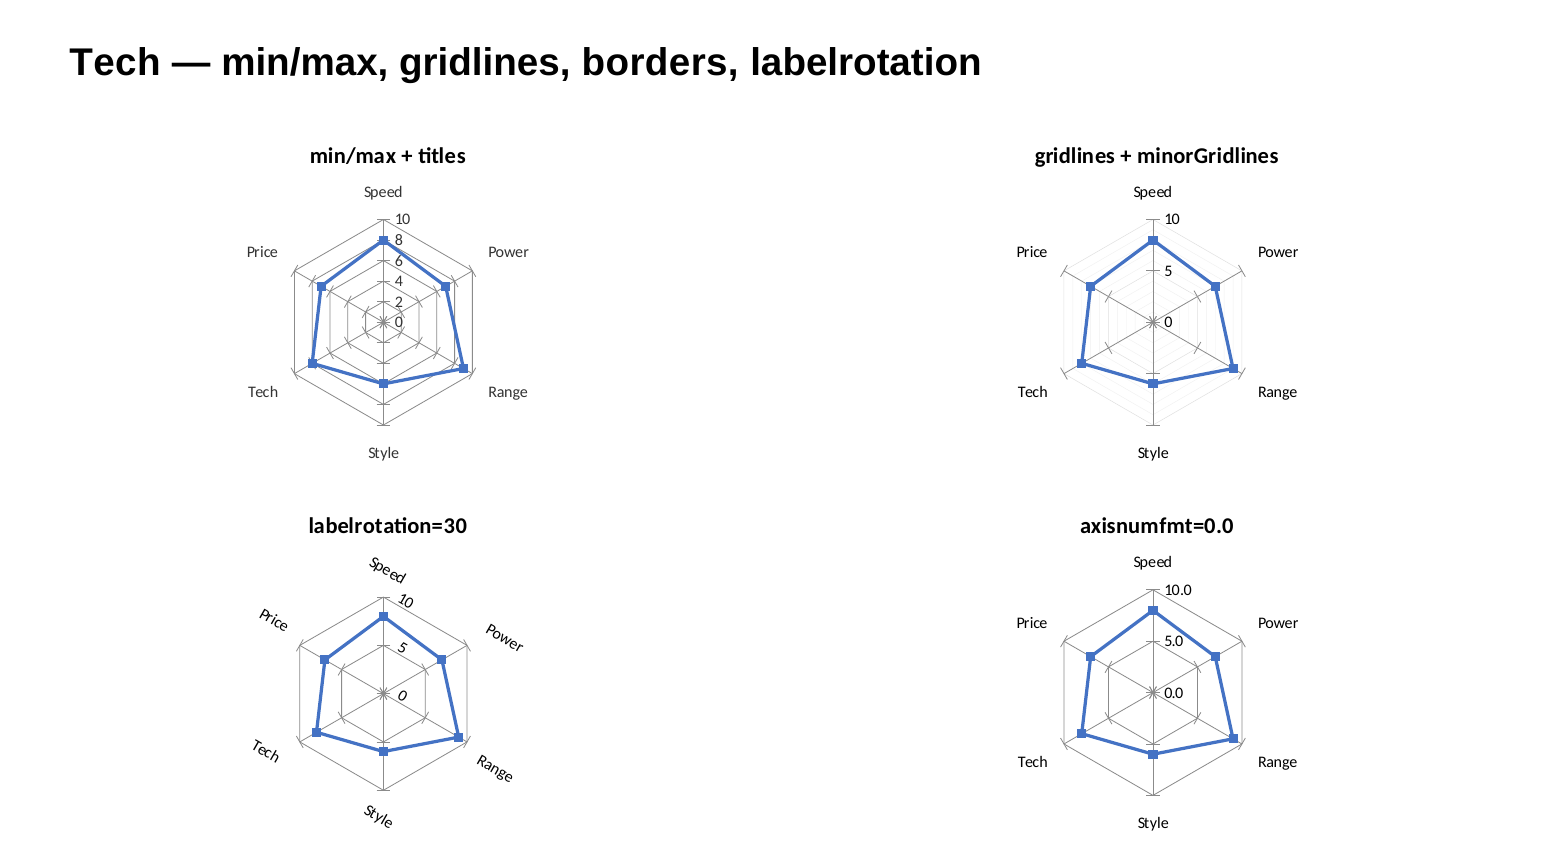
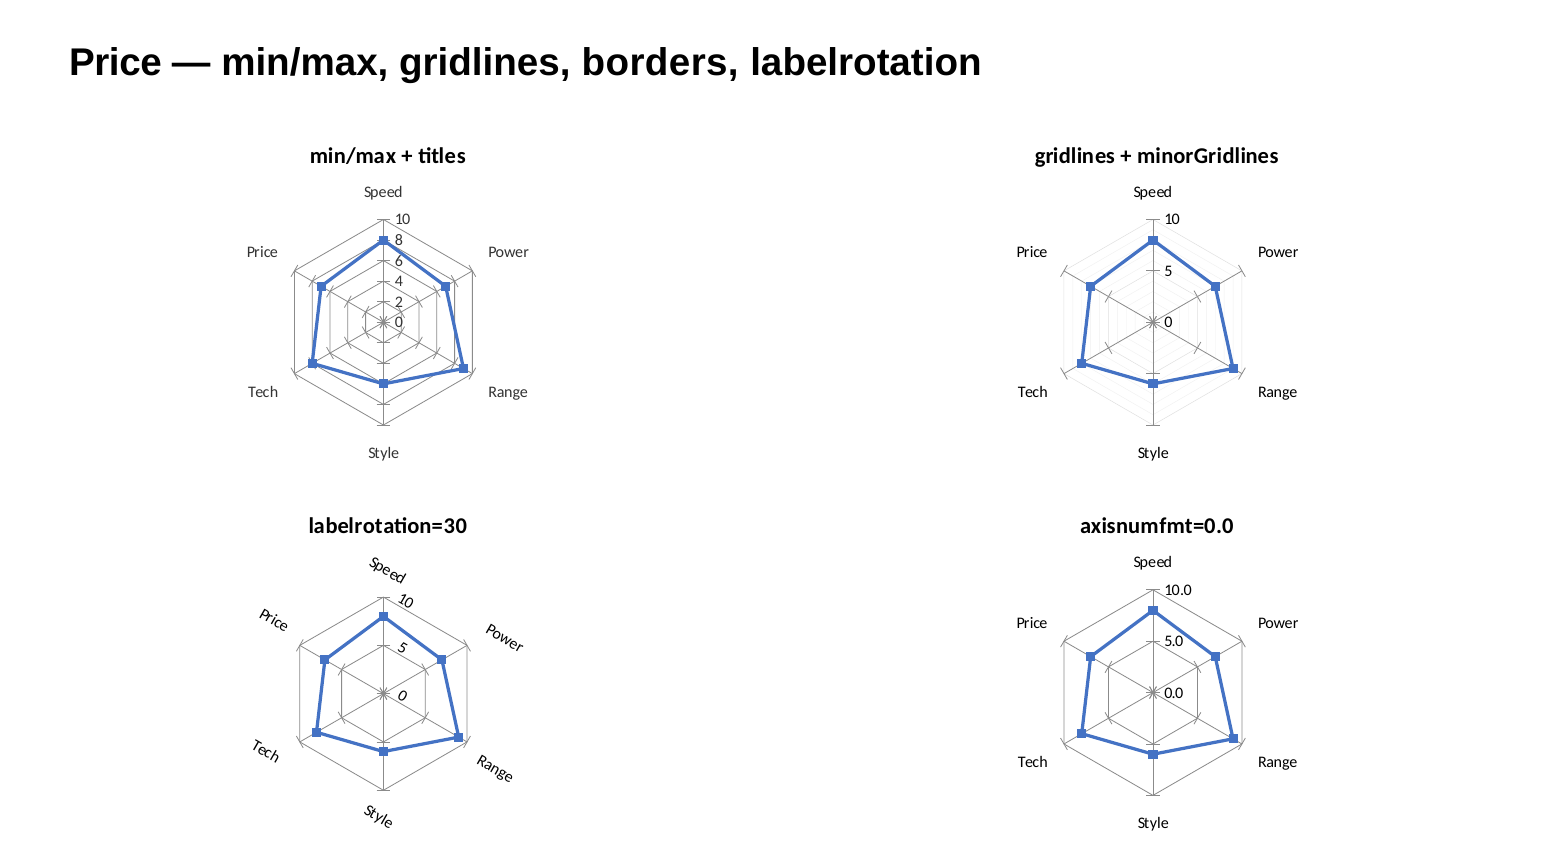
Tech at (115, 63): Tech -> Price
